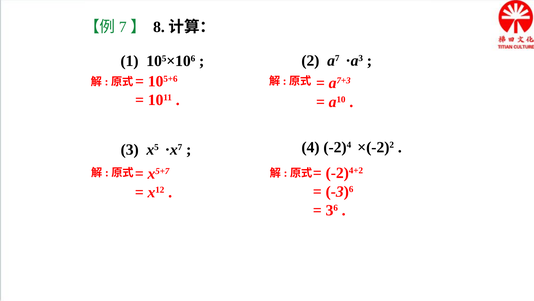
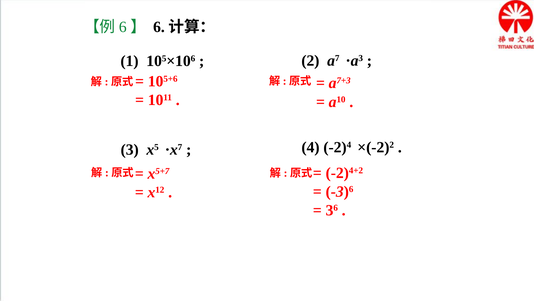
7 at (123, 27): 7 -> 6
8 at (159, 27): 8 -> 6
